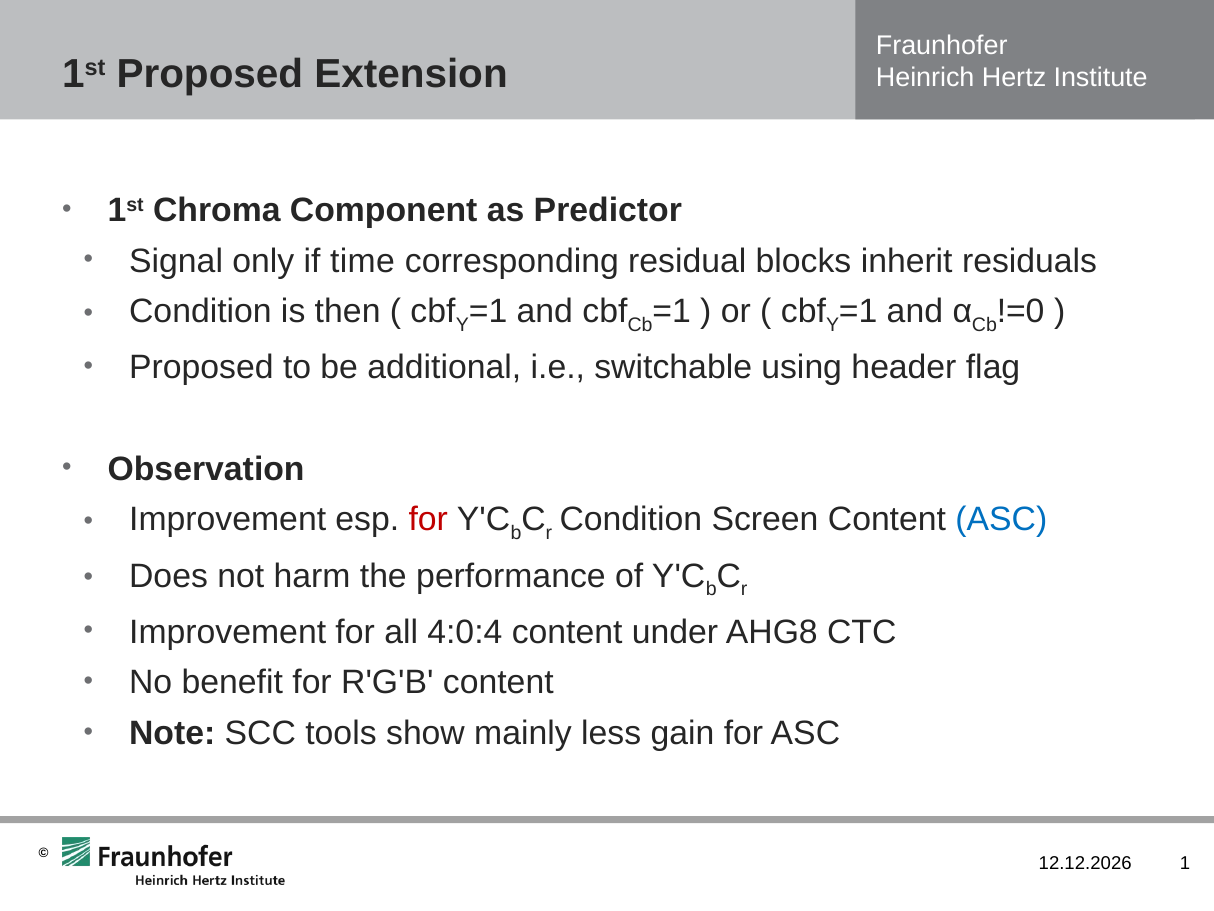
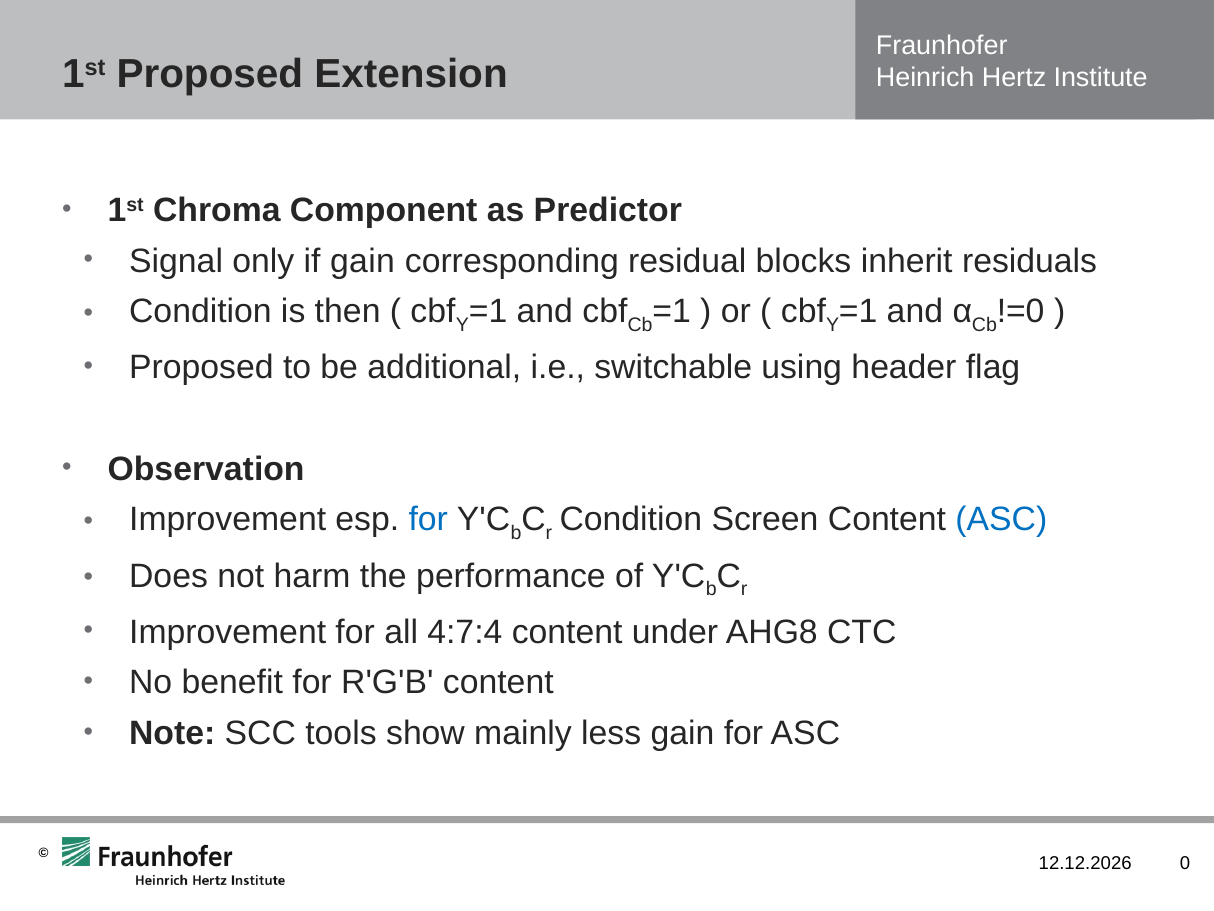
if time: time -> gain
for at (428, 519) colour: red -> blue
4:0:4: 4:0:4 -> 4:7:4
1: 1 -> 0
